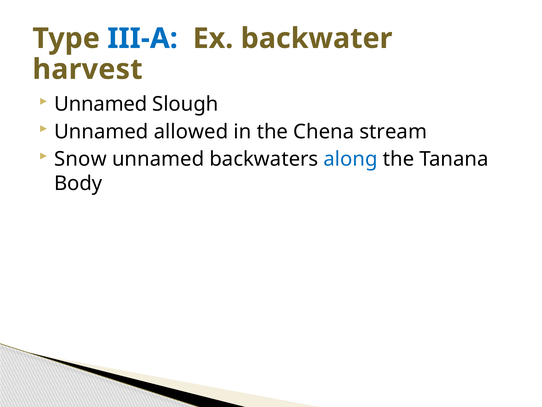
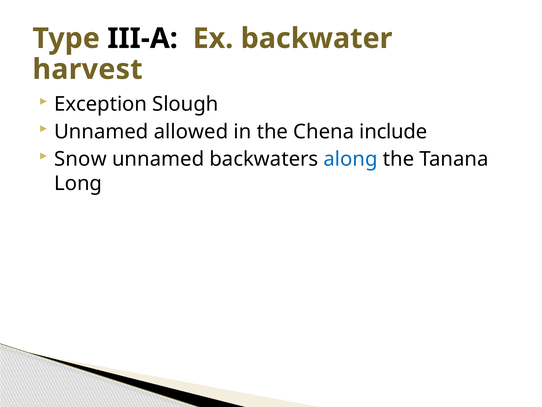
III-A colour: blue -> black
Unnamed at (101, 104): Unnamed -> Exception
stream: stream -> include
Body: Body -> Long
